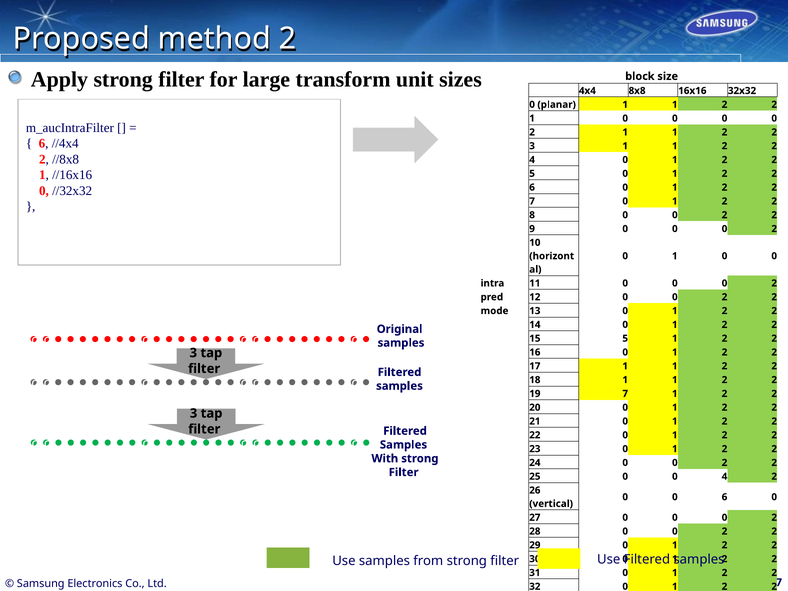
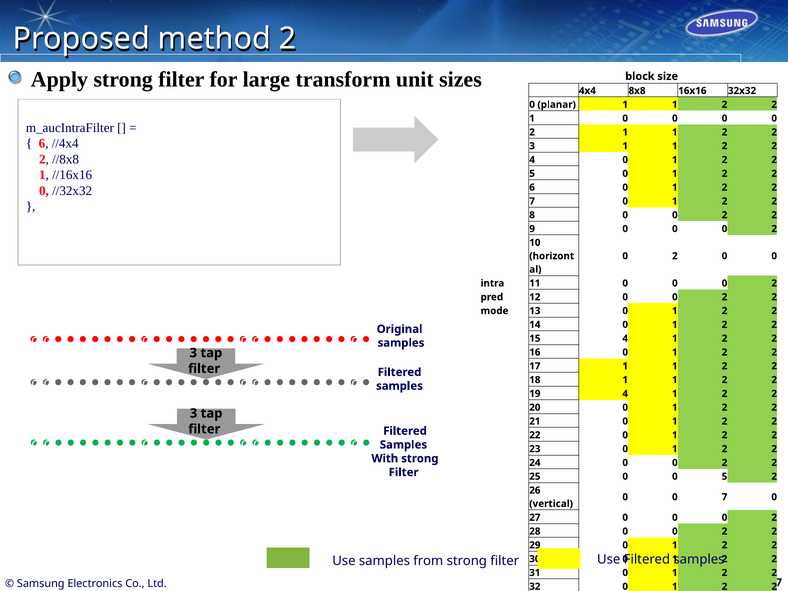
1 at (675, 256): 1 -> 2
15 5: 5 -> 4
19 7: 7 -> 4
0 4: 4 -> 5
0 6: 6 -> 7
